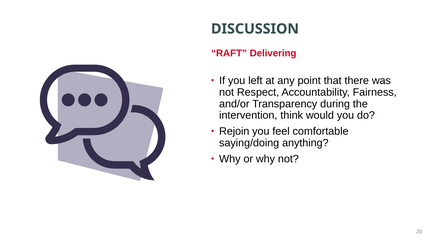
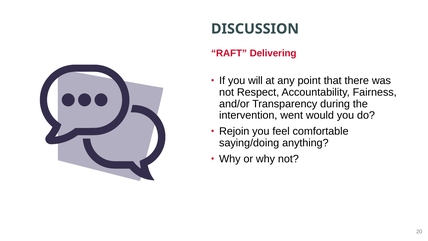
left: left -> will
think: think -> went
